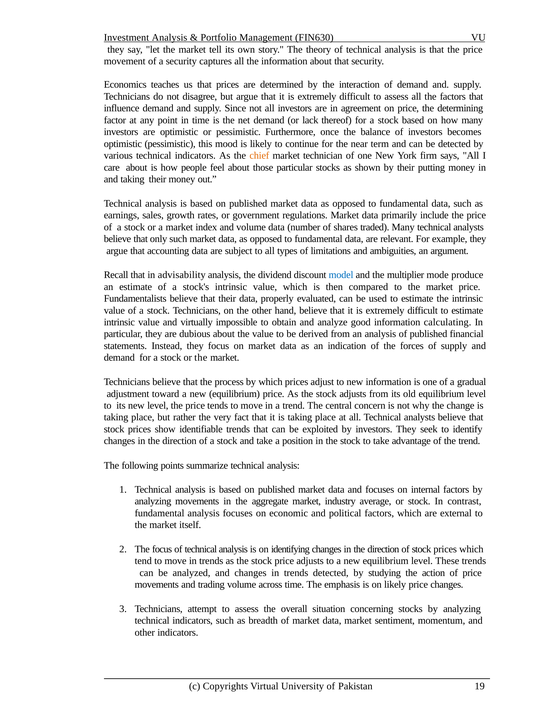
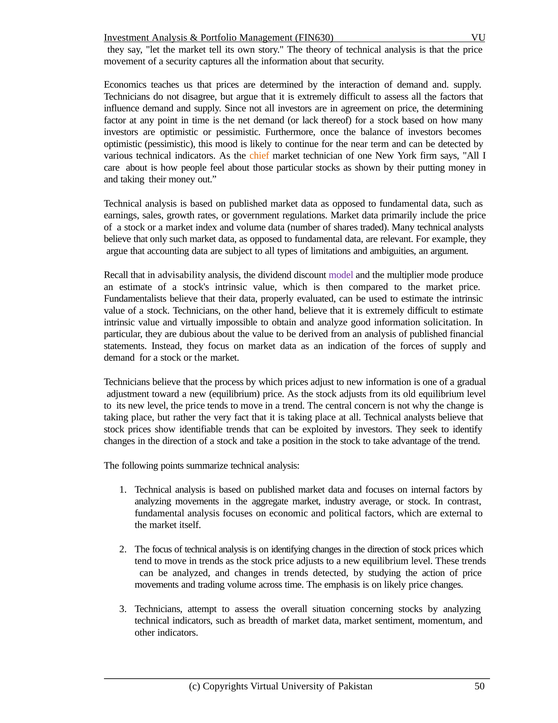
model colour: blue -> purple
calculating: calculating -> solicitation
19: 19 -> 50
